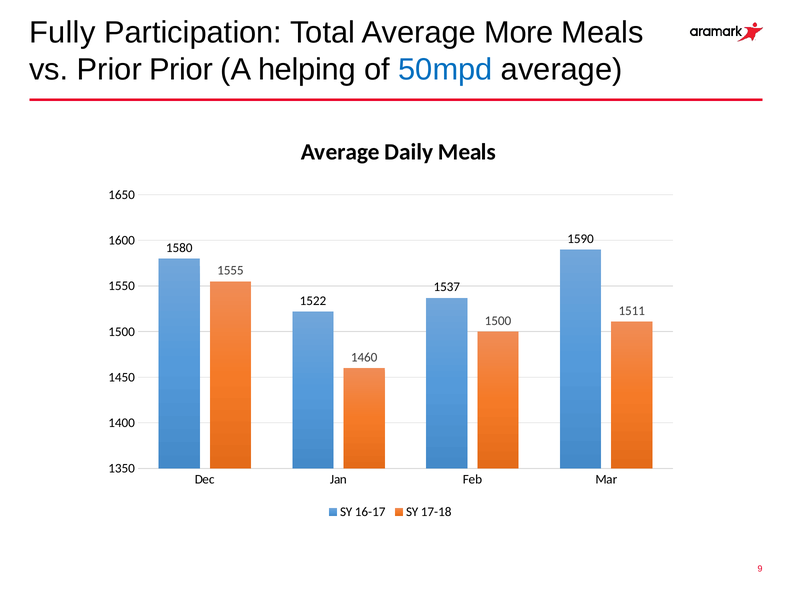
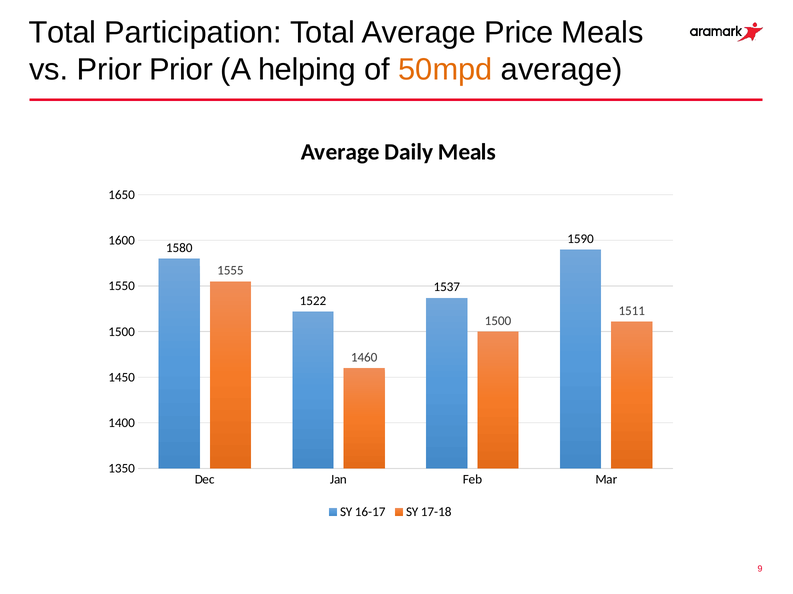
Fully at (62, 33): Fully -> Total
More: More -> Price
50mpd colour: blue -> orange
